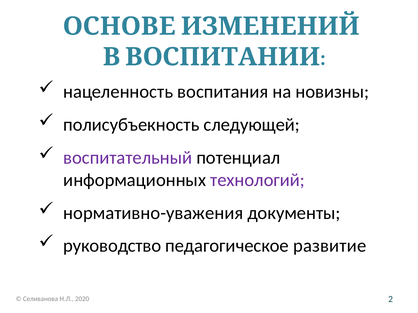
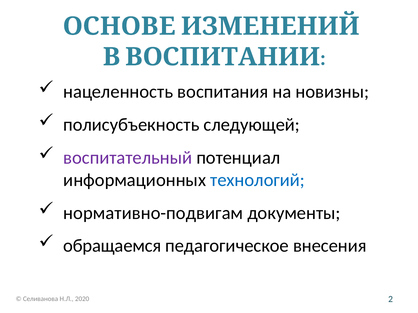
технологий colour: purple -> blue
нормативно-уважения: нормативно-уважения -> нормативно-подвигам
руководство: руководство -> обращаемся
развитие: развитие -> внесения
